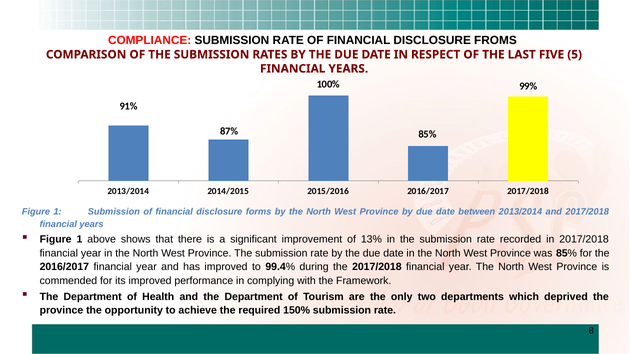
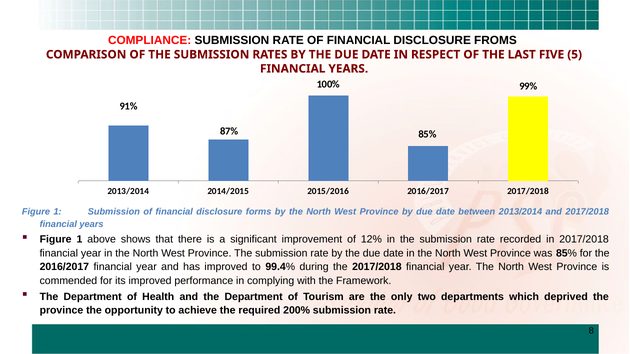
13%: 13% -> 12%
150%: 150% -> 200%
